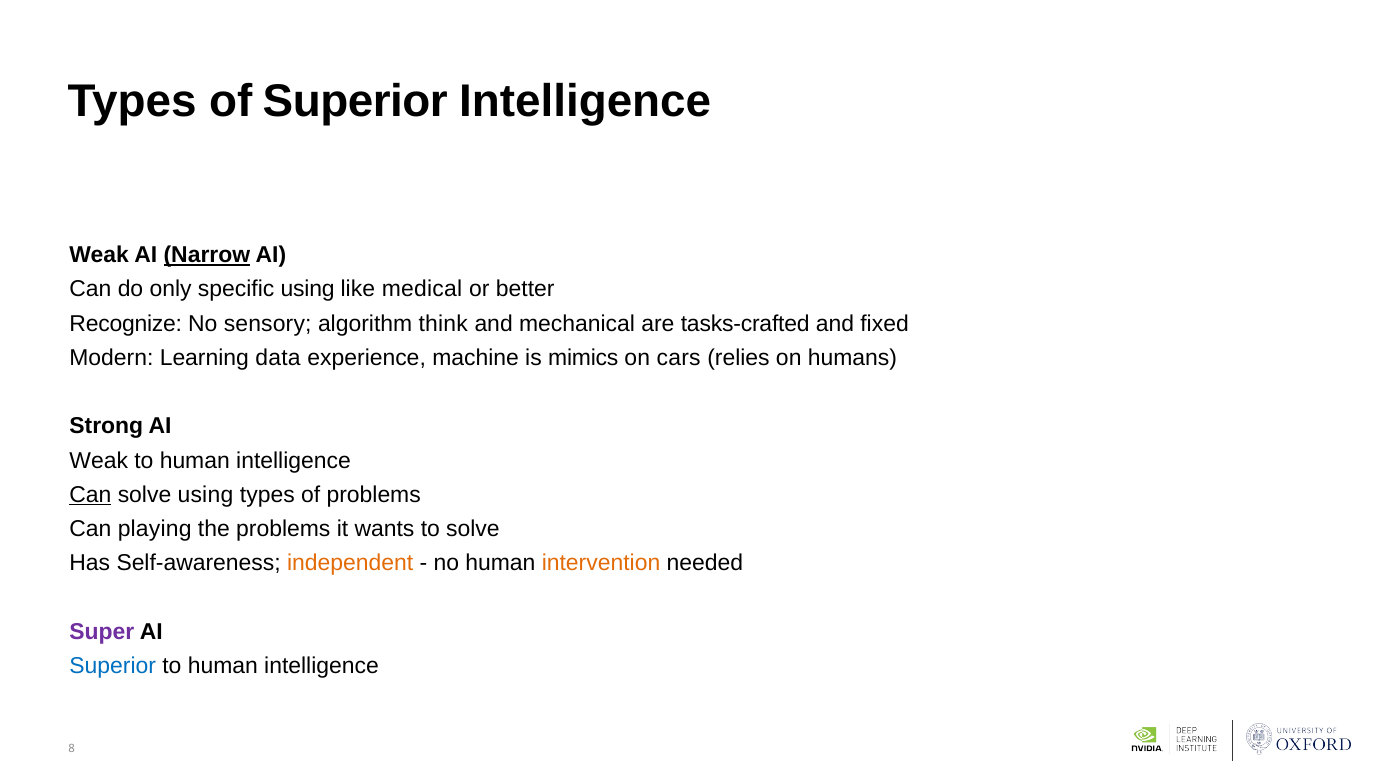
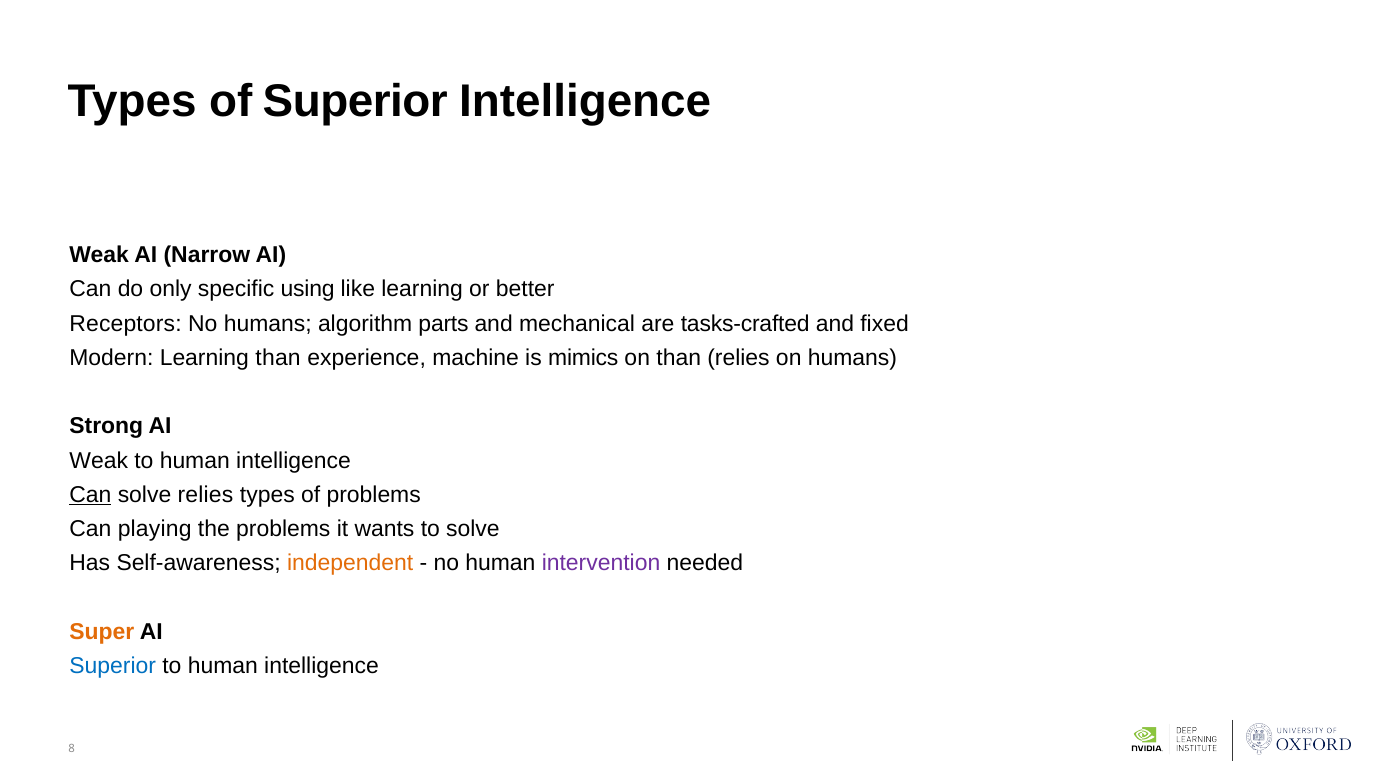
Narrow underline: present -> none
like medical: medical -> learning
Recognize: Recognize -> Receptors
No sensory: sensory -> humans
think: think -> parts
Learning data: data -> than
on cars: cars -> than
solve using: using -> relies
intervention colour: orange -> purple
Super colour: purple -> orange
